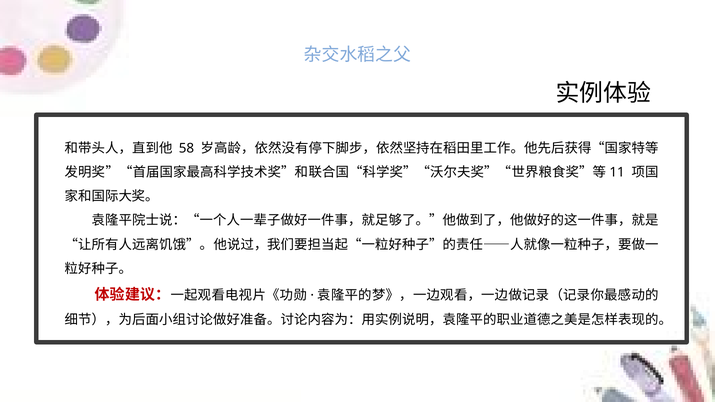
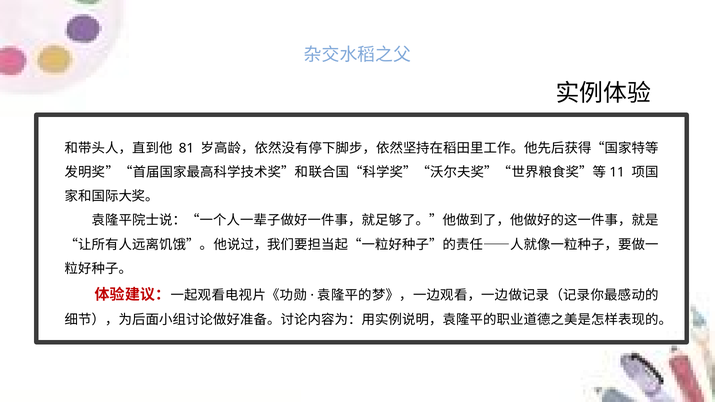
58: 58 -> 81
